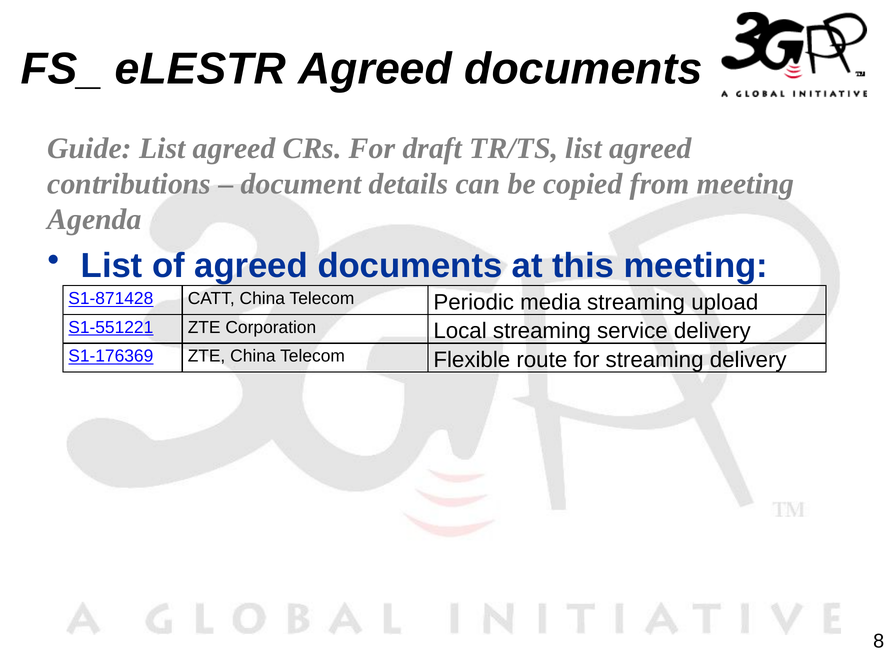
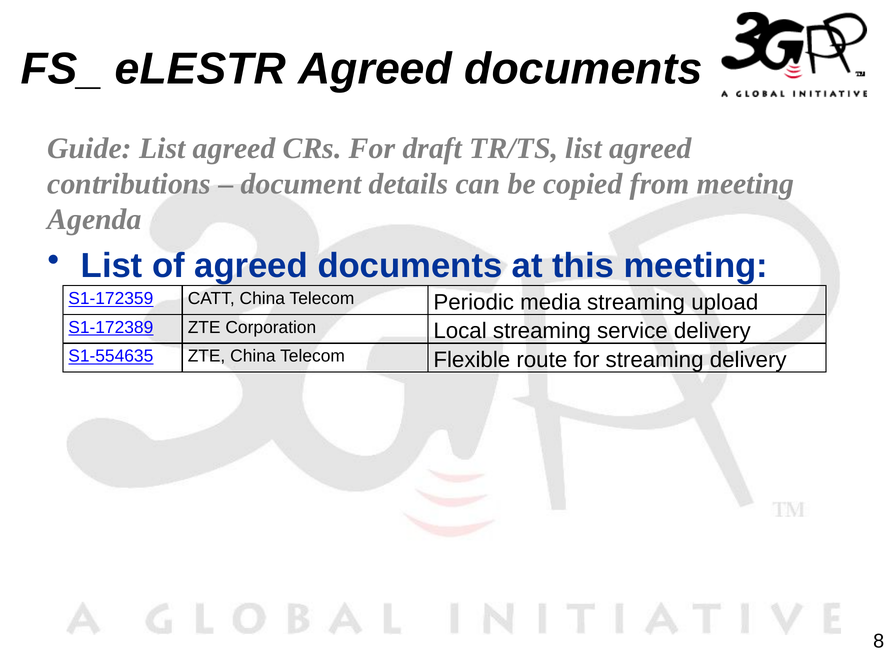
S1-871428: S1-871428 -> S1-172359
S1-551221: S1-551221 -> S1-172389
S1-176369: S1-176369 -> S1-554635
